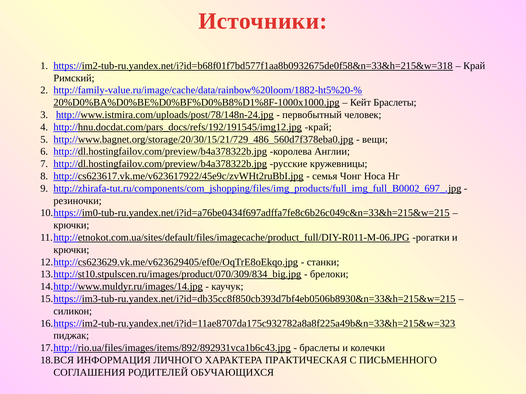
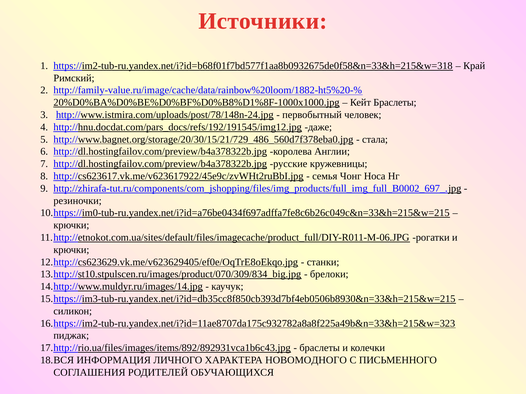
http://hnu.docdat.com/pars_docs/refs/192/191545/img12.jpg край: край -> даже
вещи: вещи -> стала
ПРАКТИЧЕСКАЯ: ПРАКТИЧЕСКАЯ -> НОВОМОДНОГО
